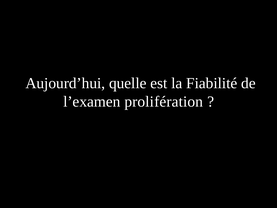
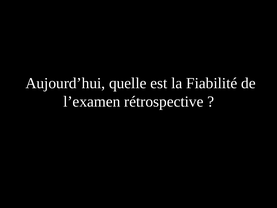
prolifération: prolifération -> rétrospective
